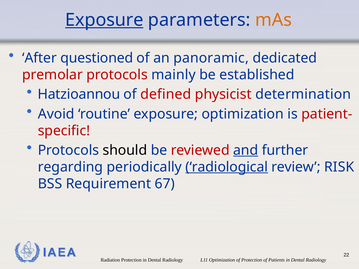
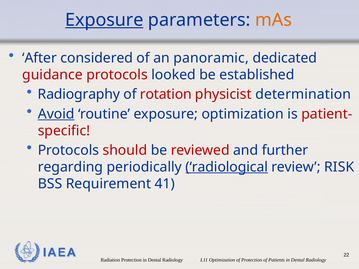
questioned: questioned -> considered
premolar: premolar -> guidance
mainly: mainly -> looked
Hatzioannou: Hatzioannou -> Radiography
defined: defined -> rotation
Avoid underline: none -> present
should colour: black -> red
and underline: present -> none
67: 67 -> 41
